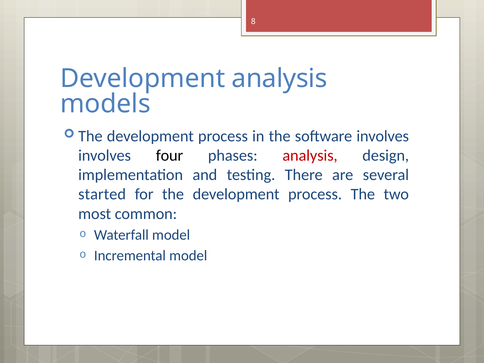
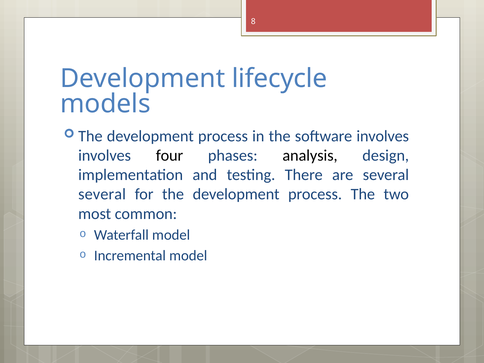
Development analysis: analysis -> lifecycle
analysis at (310, 156) colour: red -> black
started at (102, 194): started -> several
